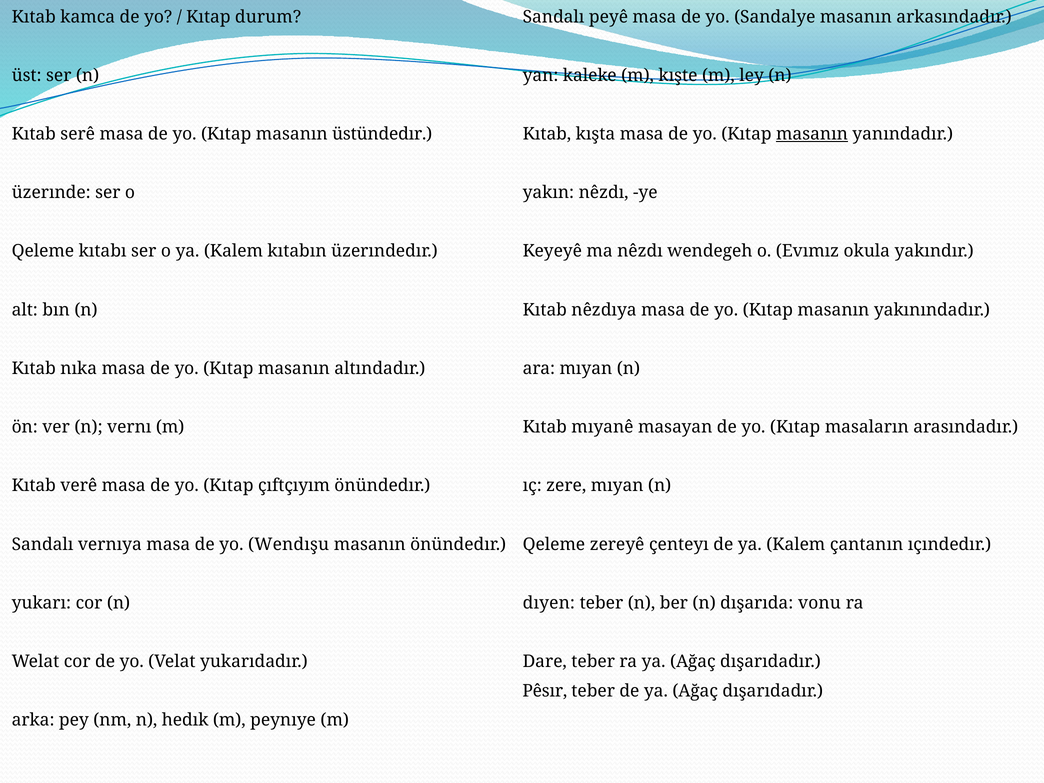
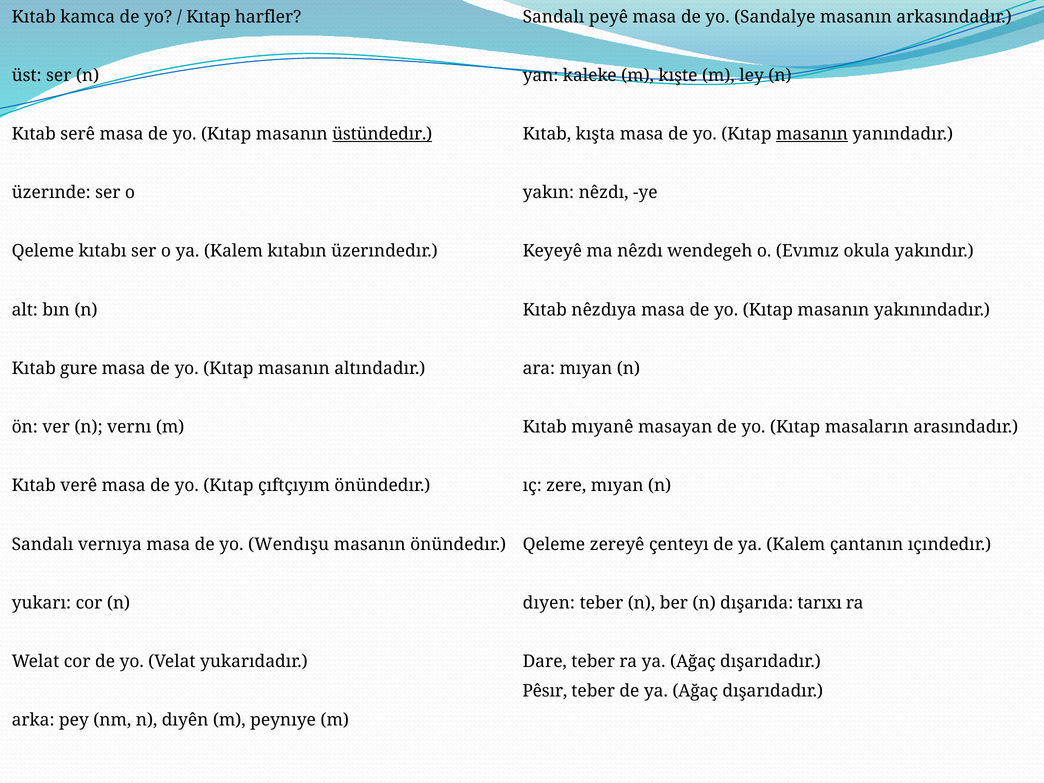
durum: durum -> harfler
üstündedır underline: none -> present
nıka: nıka -> gure
vonu: vonu -> tarıxı
hedık: hedık -> dıyên
